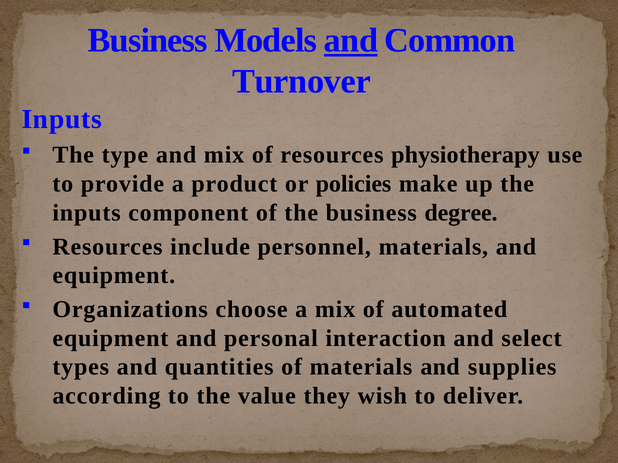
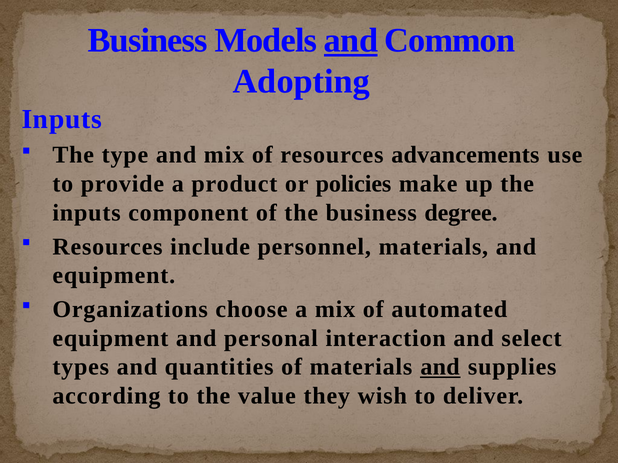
Turnover: Turnover -> Adopting
physiotherapy: physiotherapy -> advancements
and at (440, 367) underline: none -> present
